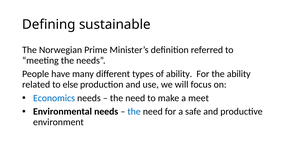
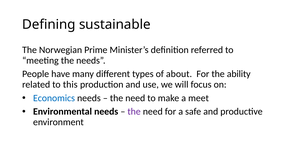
of ability: ability -> about
else: else -> this
the at (134, 111) colour: blue -> purple
